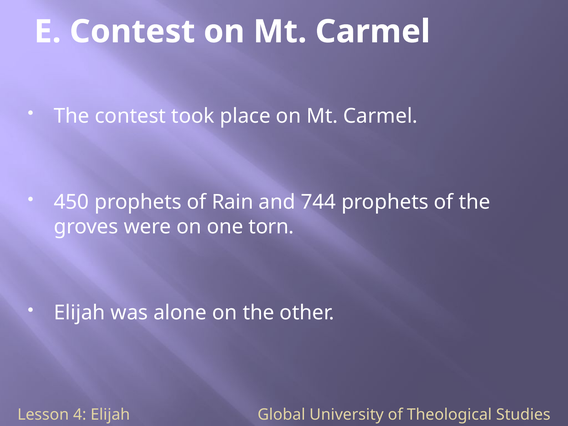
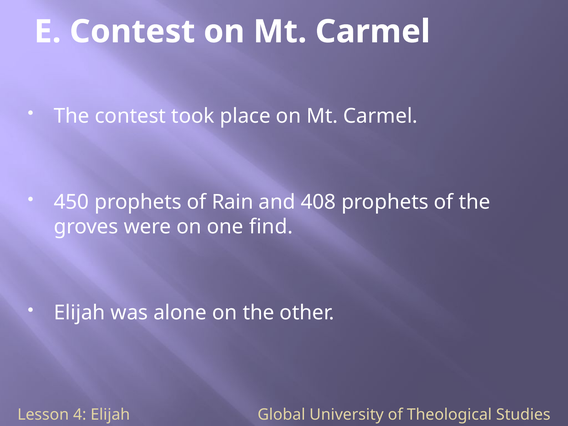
744: 744 -> 408
torn: torn -> find
